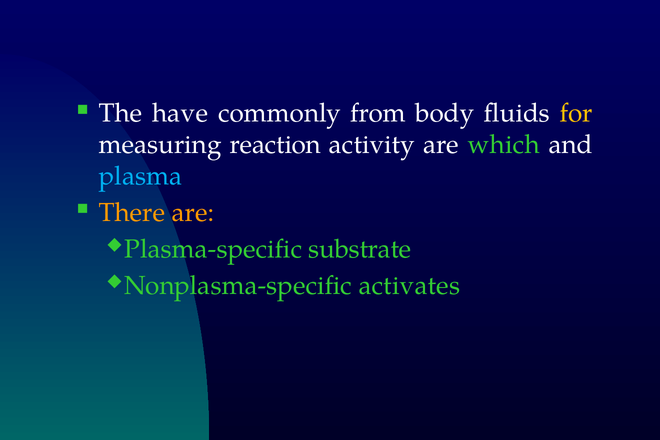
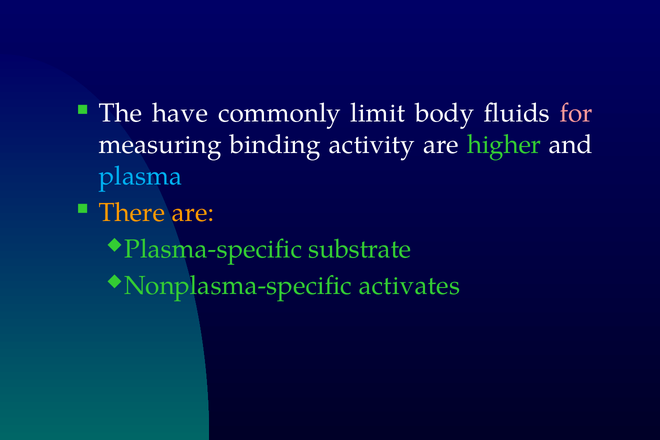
from: from -> limit
for colour: yellow -> pink
reaction: reaction -> binding
which: which -> higher
